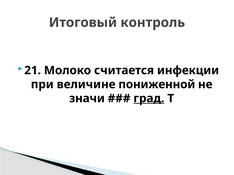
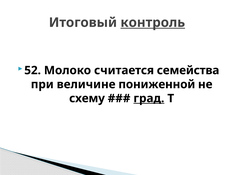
контроль underline: none -> present
21: 21 -> 52
инфекции: инфекции -> семейства
значи: значи -> схему
